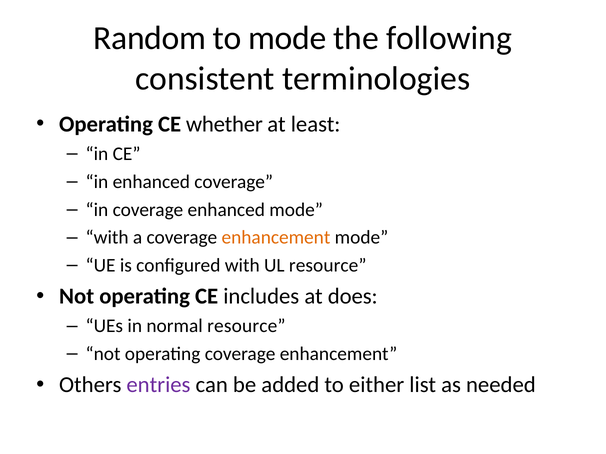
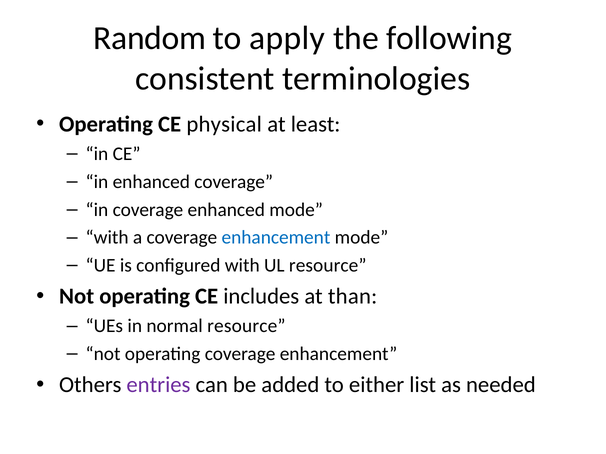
to mode: mode -> apply
whether: whether -> physical
enhancement at (276, 238) colour: orange -> blue
does: does -> than
